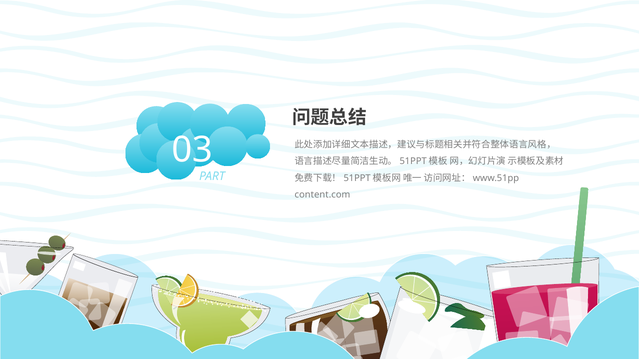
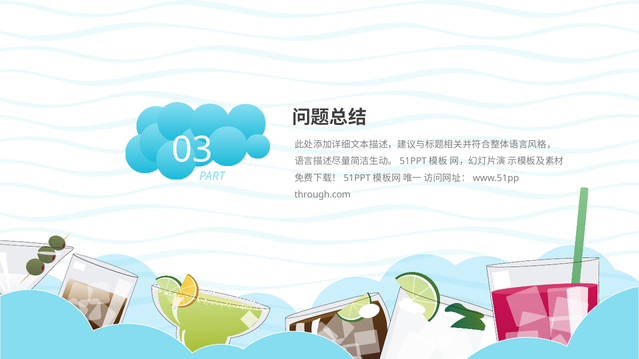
content.com: content.com -> through.com
